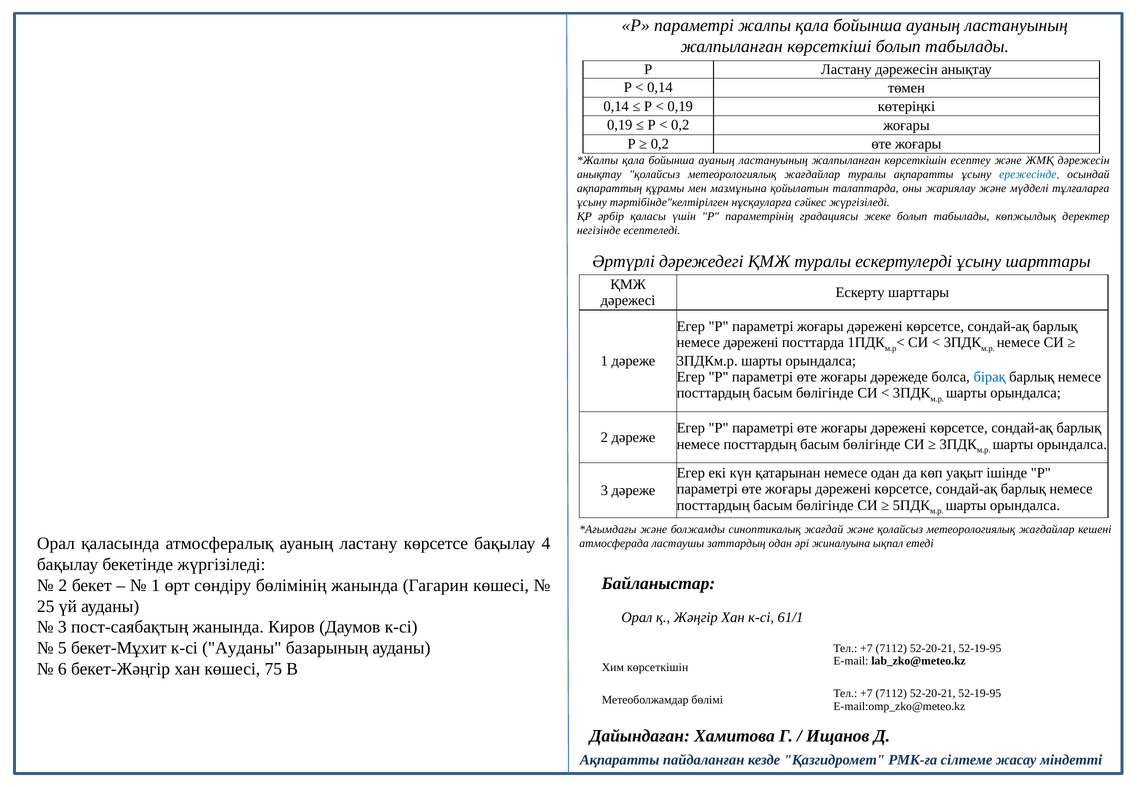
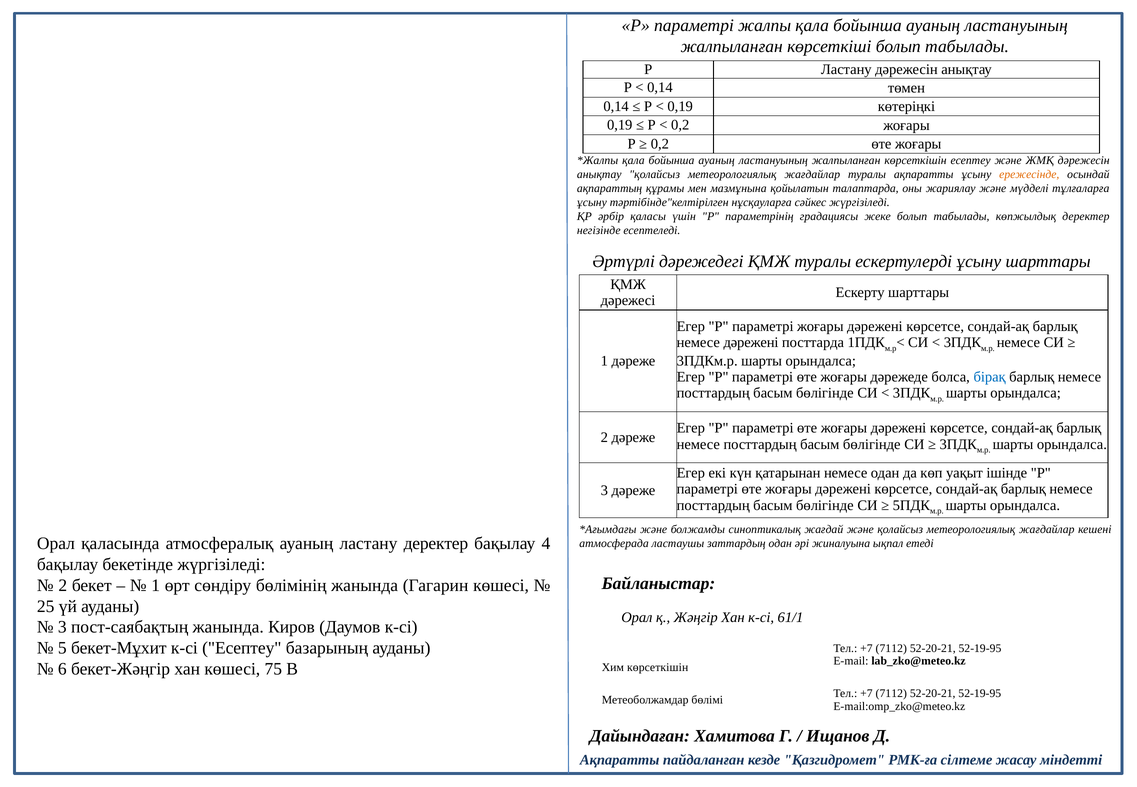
ережесінде colour: blue -> orange
ластану көрсетсе: көрсетсе -> деректер
к-сі Ауданы: Ауданы -> Есептеу
